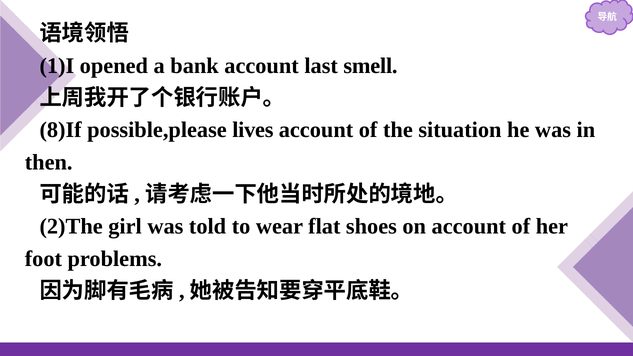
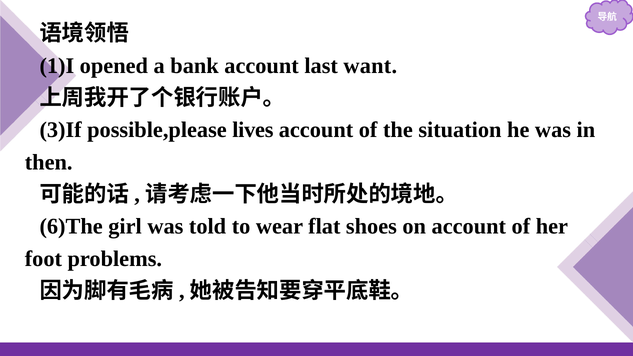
smell: smell -> want
8)If: 8)If -> 3)If
2)The: 2)The -> 6)The
